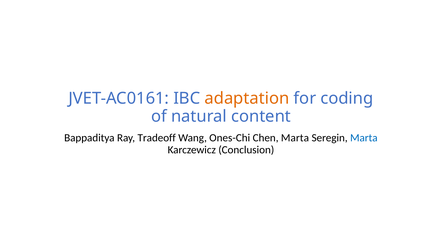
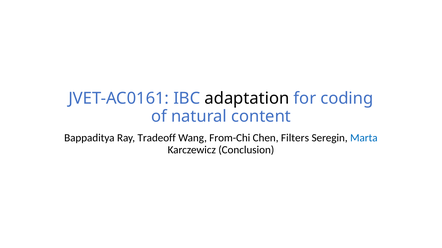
adaptation colour: orange -> black
Ones-Chi: Ones-Chi -> From-Chi
Chen Marta: Marta -> Filters
